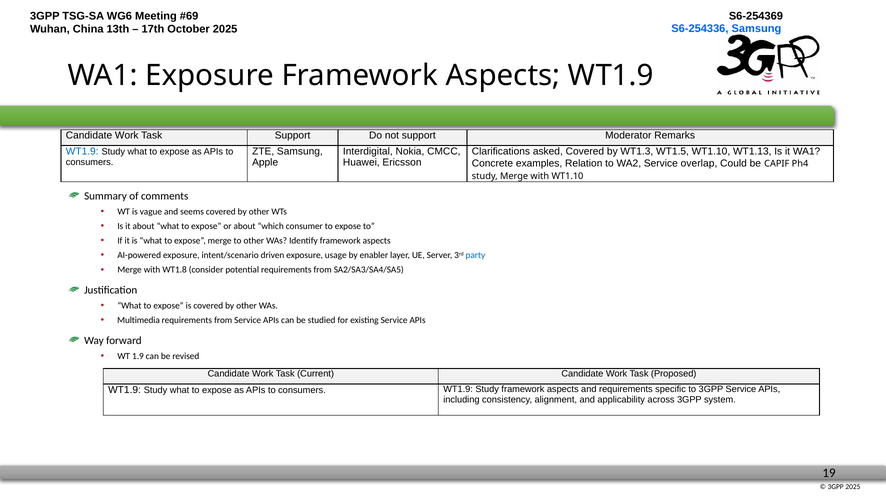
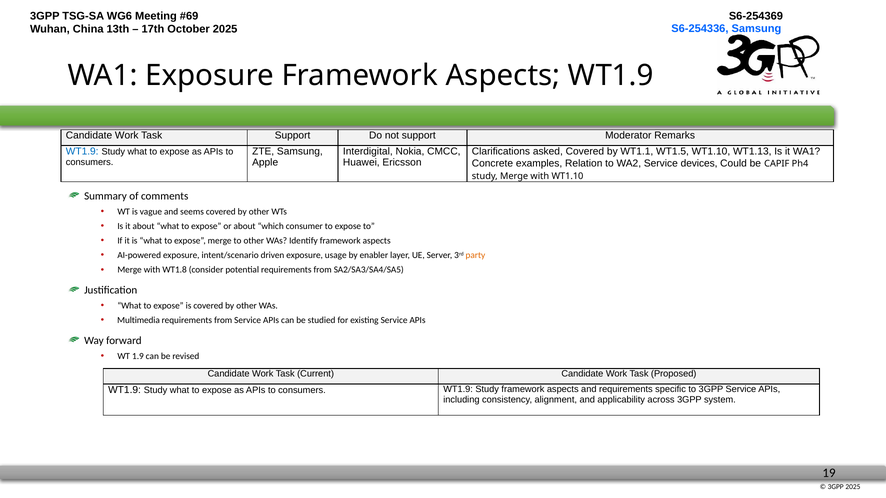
WT1.3: WT1.3 -> WT1.1
overlap: overlap -> devices
party colour: blue -> orange
